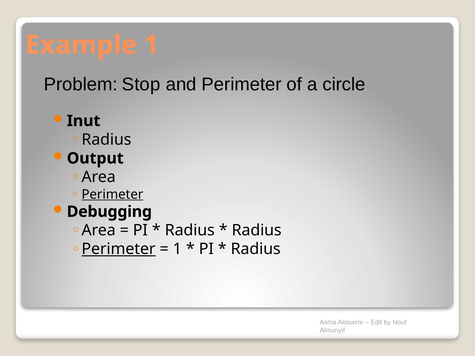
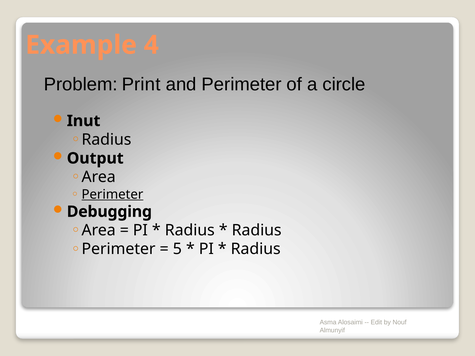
Example 1: 1 -> 4
Stop: Stop -> Print
Perimeter at (119, 249) underline: present -> none
1 at (177, 249): 1 -> 5
